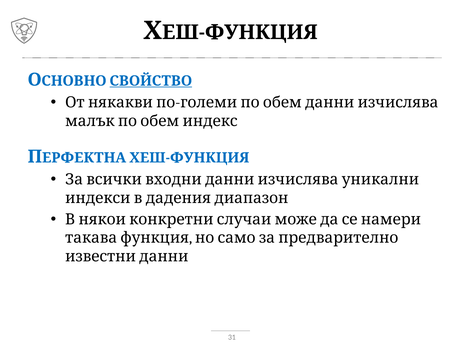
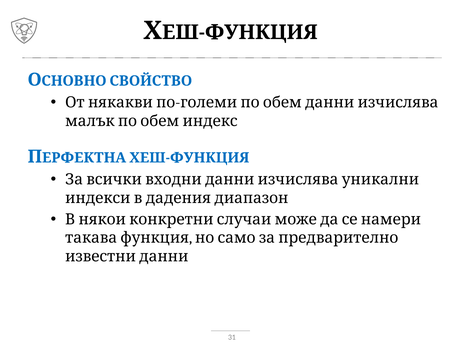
СВОЙСТВО underline: present -> none
